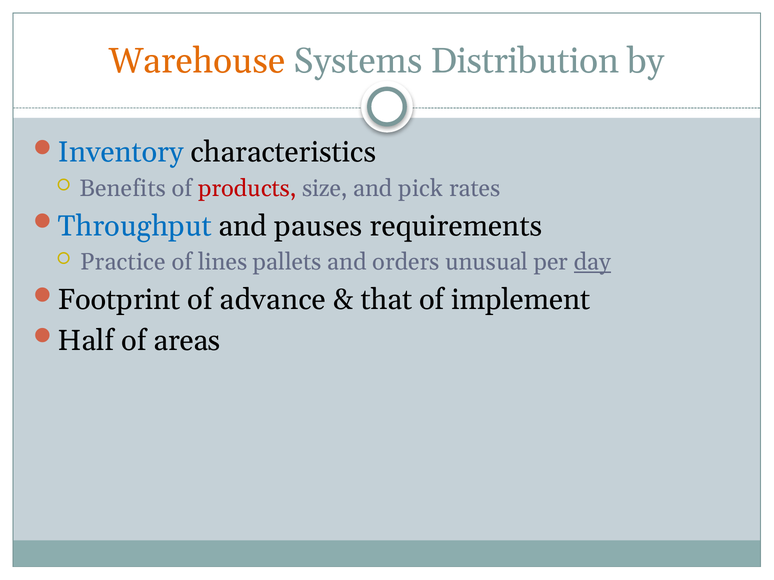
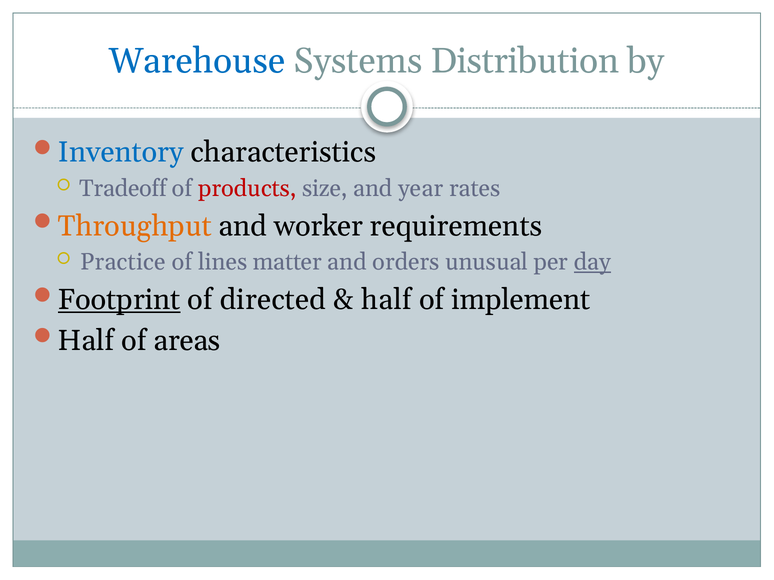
Warehouse colour: orange -> blue
Benefits: Benefits -> Tradeoff
pick: pick -> year
Throughput colour: blue -> orange
pauses: pauses -> worker
pallets: pallets -> matter
Footprint underline: none -> present
advance: advance -> directed
that at (387, 300): that -> half
